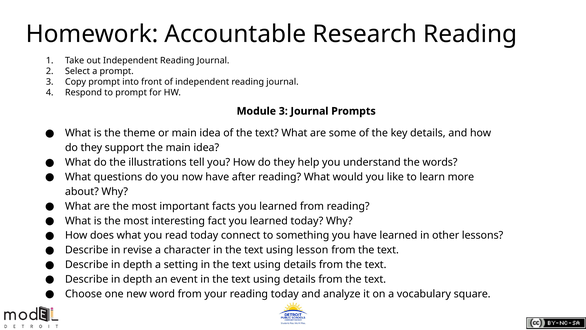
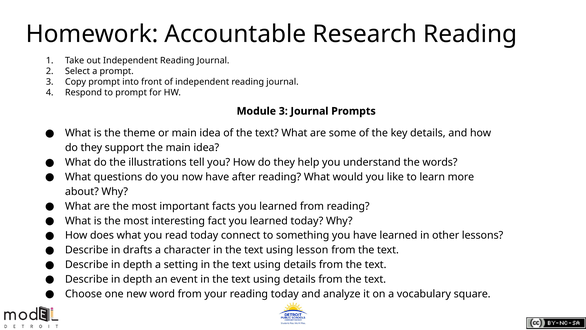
revise: revise -> drafts
